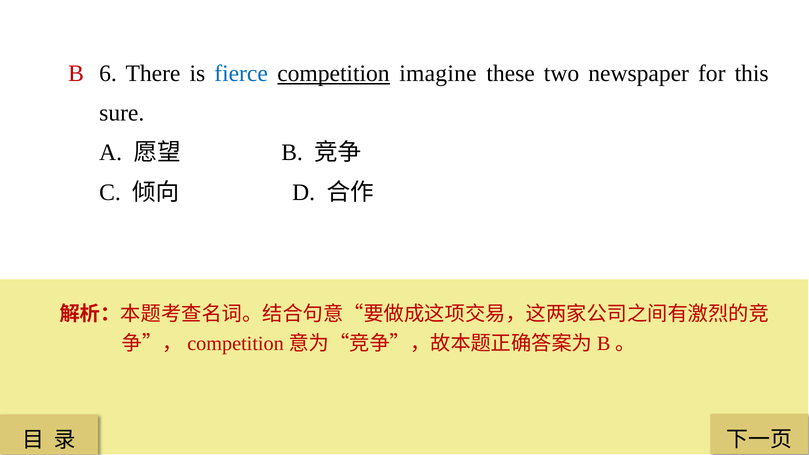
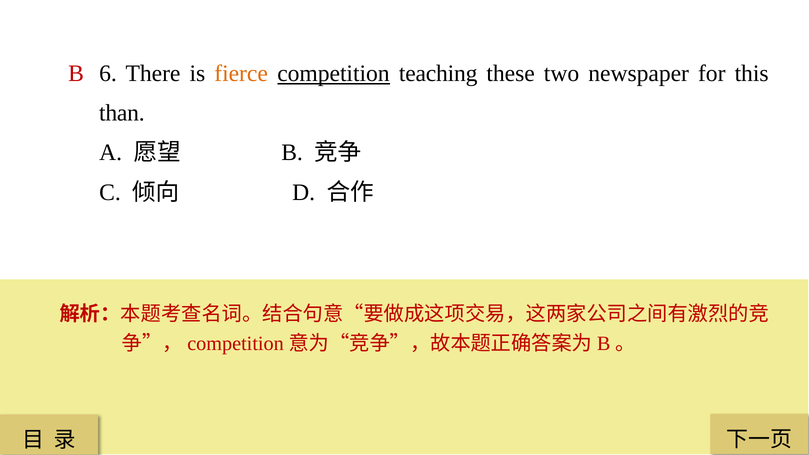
fierce colour: blue -> orange
imagine: imagine -> teaching
sure: sure -> than
